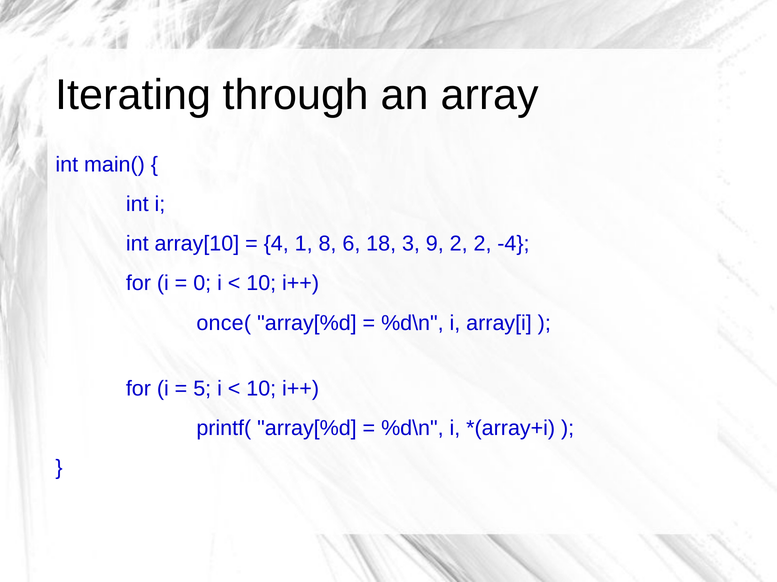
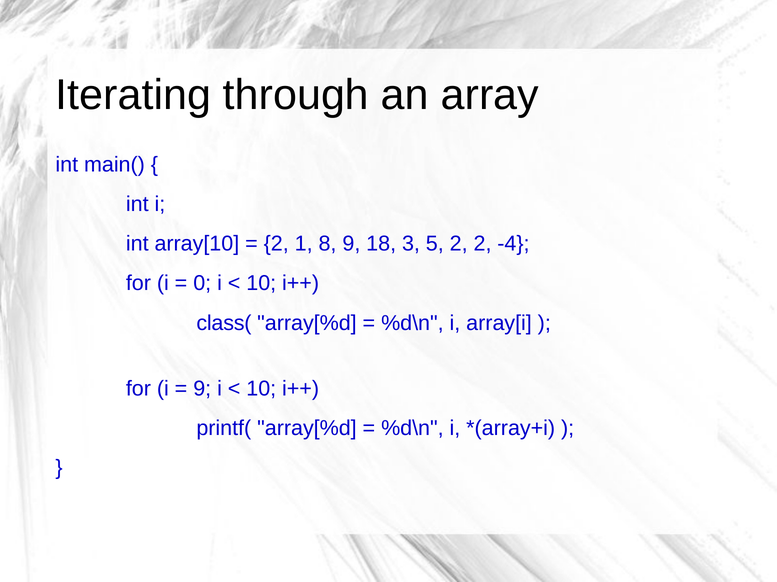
4 at (276, 244): 4 -> 2
8 6: 6 -> 9
9: 9 -> 5
once(: once( -> class(
5 at (202, 389): 5 -> 9
